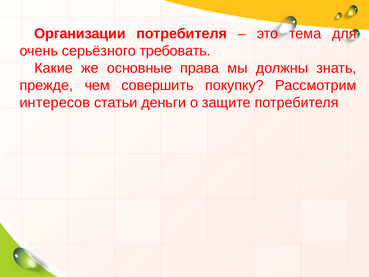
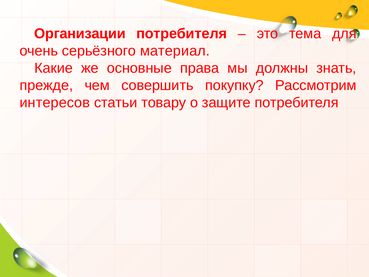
требовать: требовать -> материал
деньги: деньги -> товару
